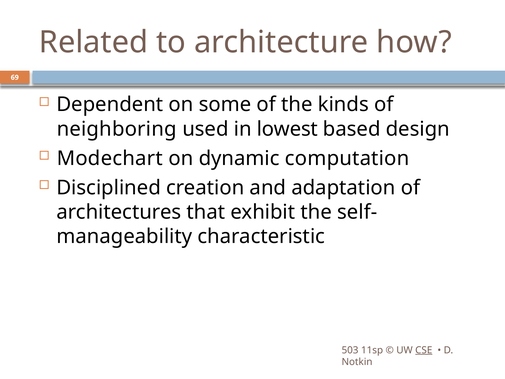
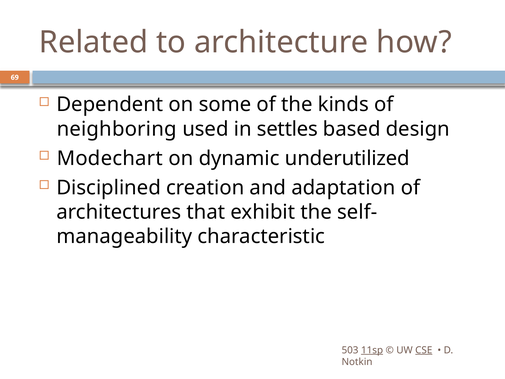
lowest: lowest -> settles
computation: computation -> underutilized
11sp underline: none -> present
